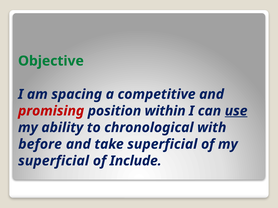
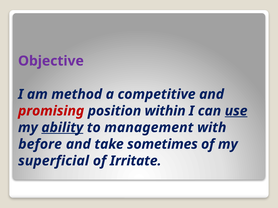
Objective colour: green -> purple
spacing: spacing -> method
ability underline: none -> present
chronological: chronological -> management
take superficial: superficial -> sometimes
Include: Include -> Irritate
